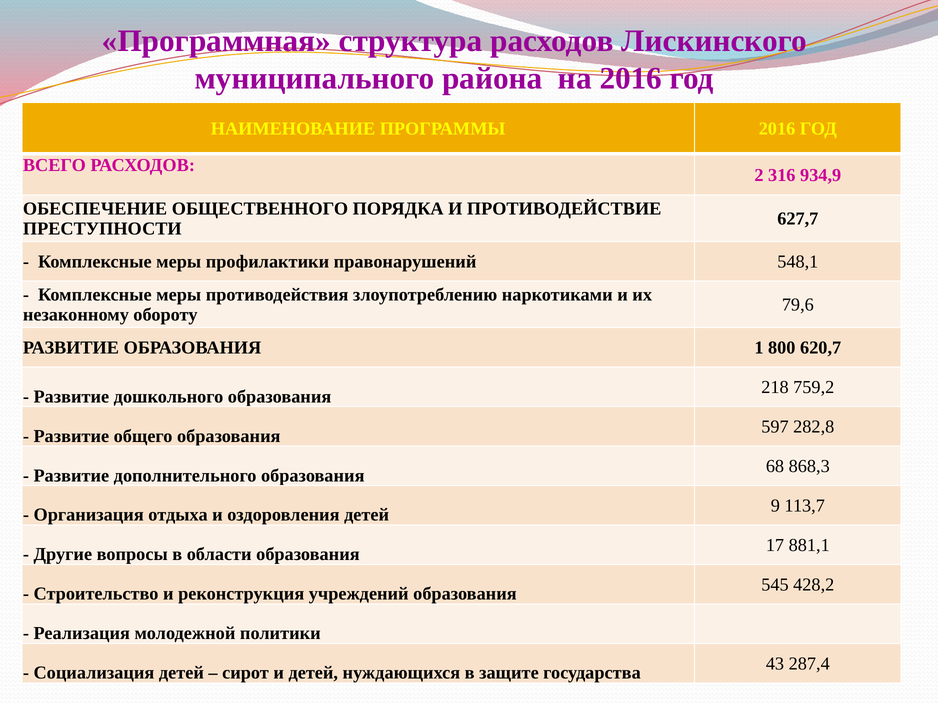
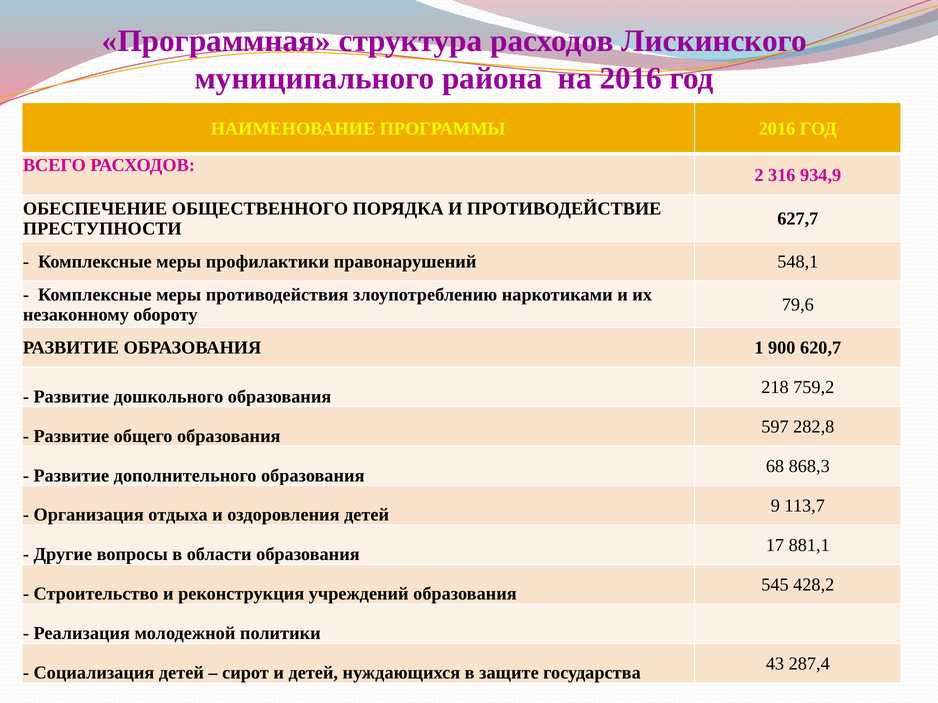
800: 800 -> 900
